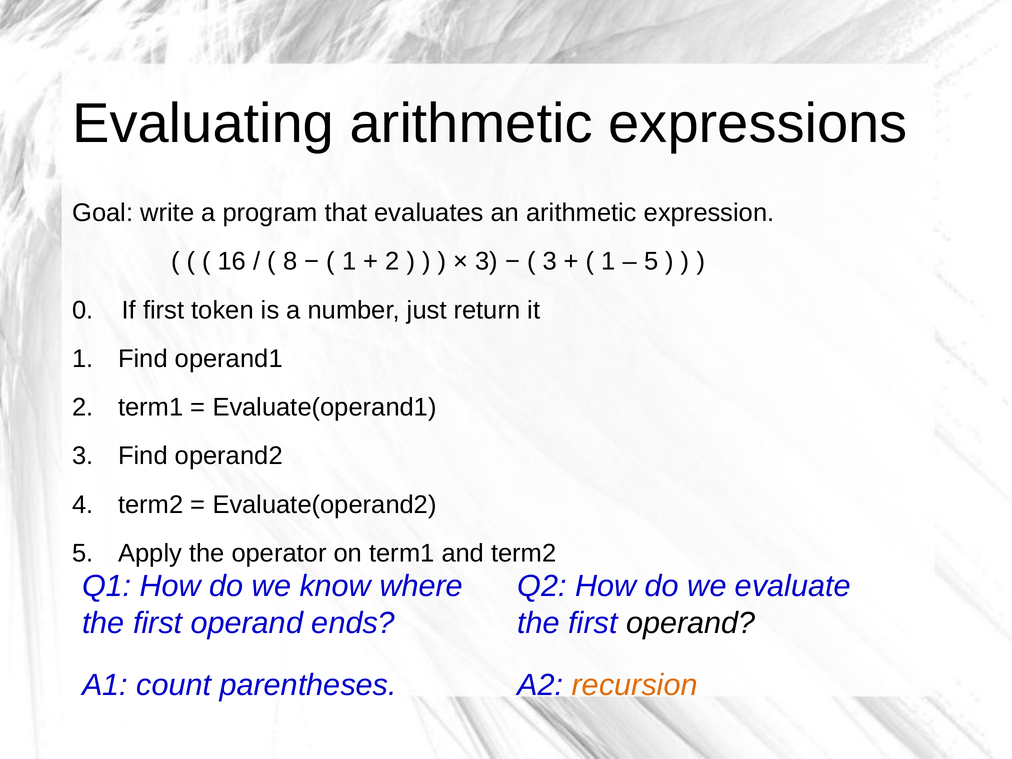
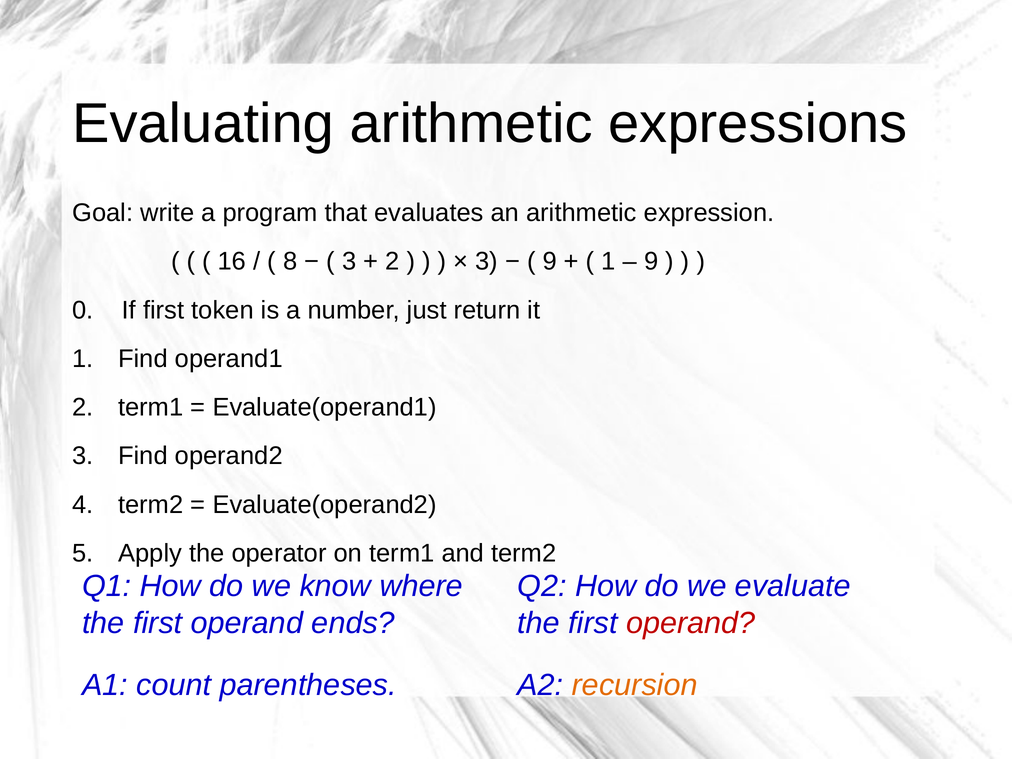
1 at (349, 261): 1 -> 3
3 at (550, 261): 3 -> 9
5 at (651, 261): 5 -> 9
operand at (691, 623) colour: black -> red
